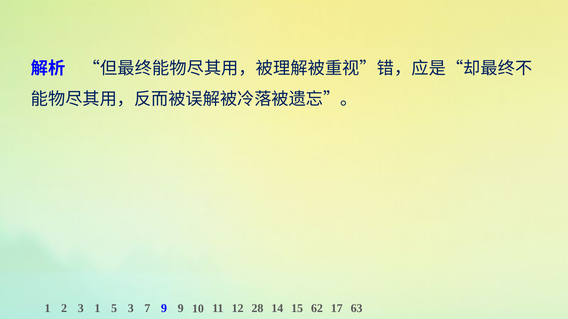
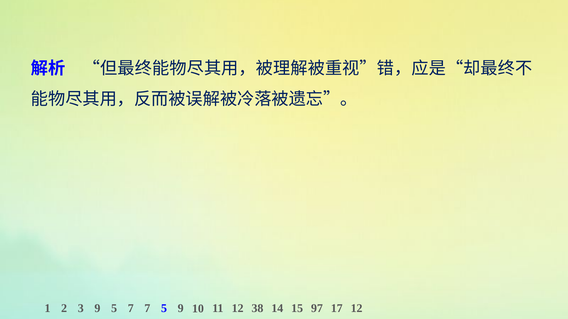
3 1: 1 -> 9
5 3: 3 -> 7
7 9: 9 -> 5
28: 28 -> 38
62: 62 -> 97
17 63: 63 -> 12
